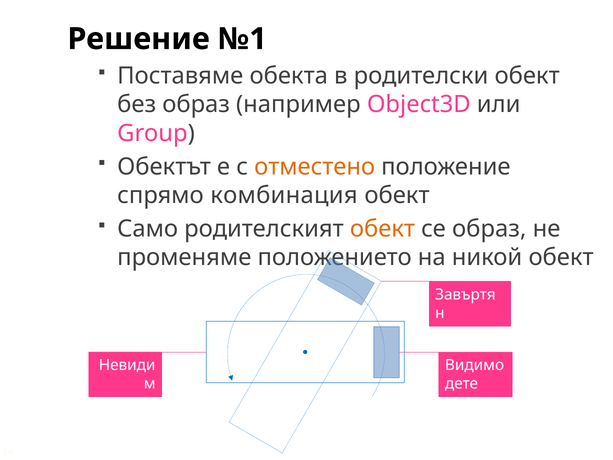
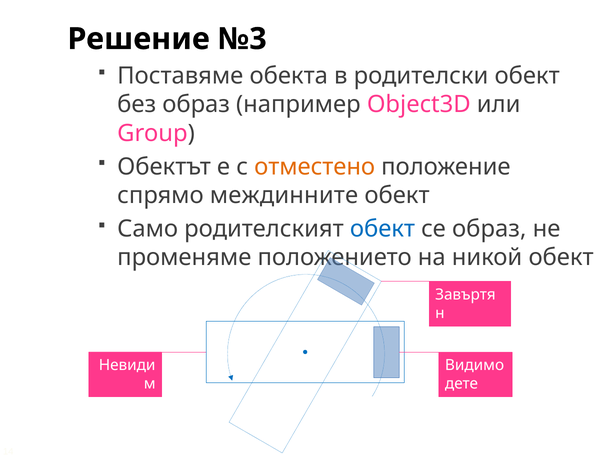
№1: №1 -> №3
комбинация: комбинация -> междинните
обект at (383, 229) colour: orange -> blue
